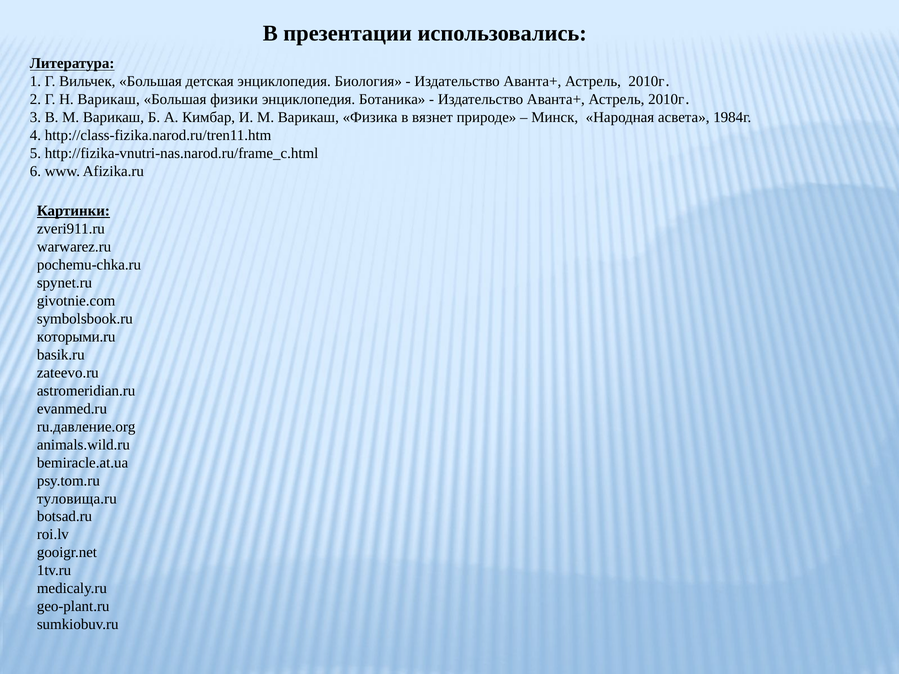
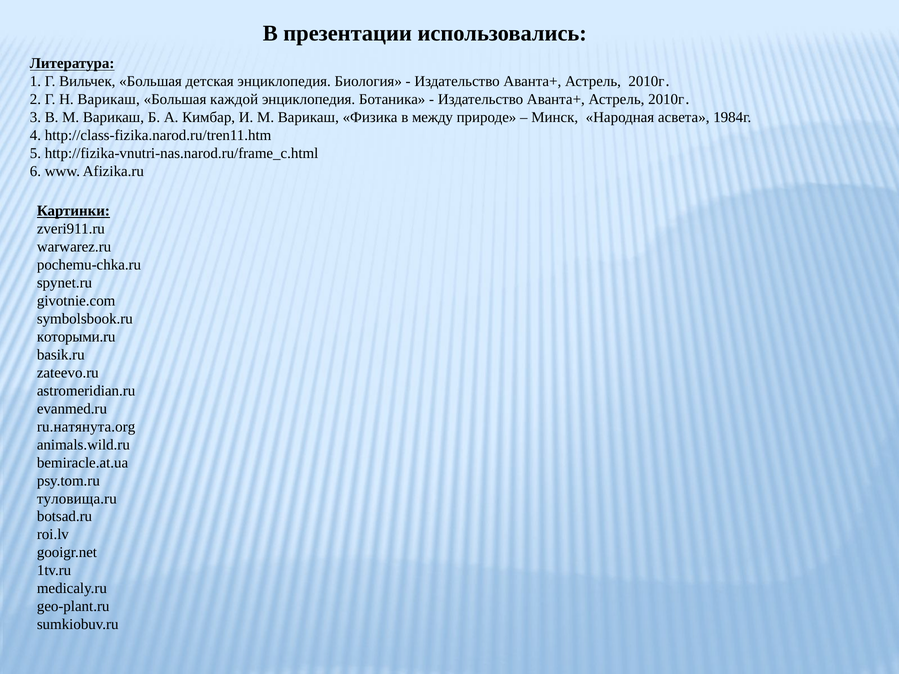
физики: физики -> каждой
вязнет: вязнет -> между
ru.давление.org: ru.давление.org -> ru.натянута.org
